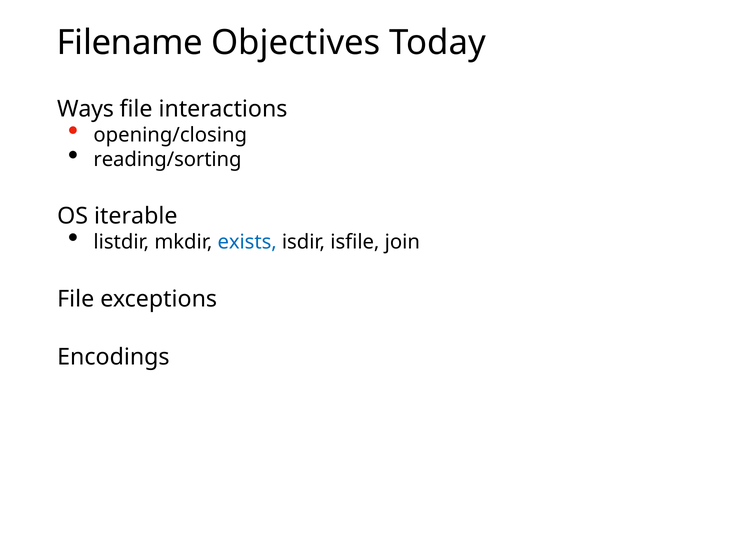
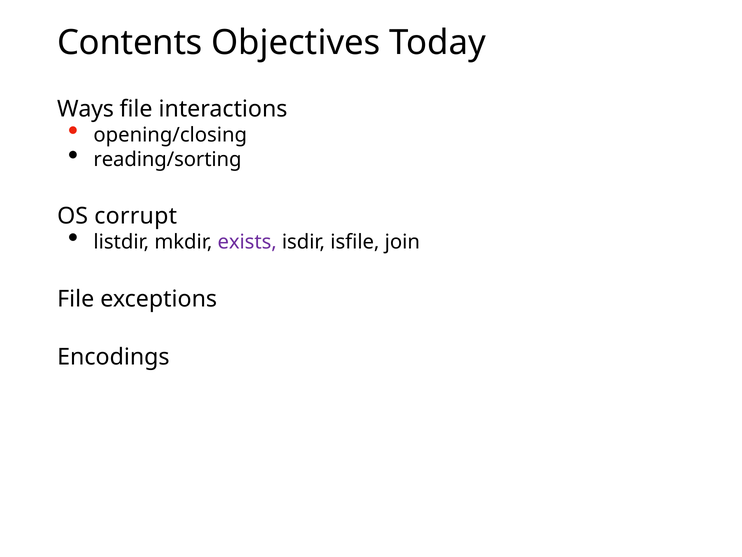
Filename: Filename -> Contents
iterable: iterable -> corrupt
exists colour: blue -> purple
